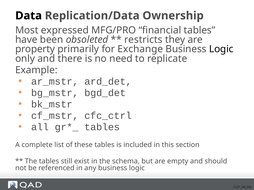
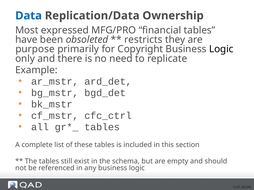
Data colour: black -> blue
property: property -> purpose
Exchange: Exchange -> Copyright
